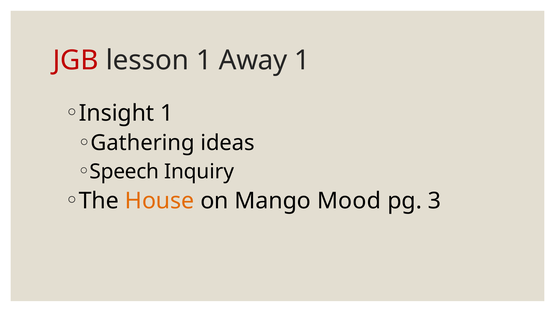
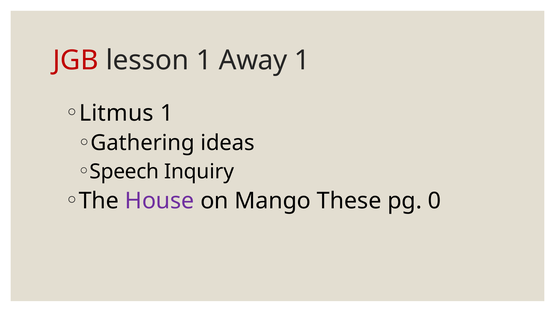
Insight: Insight -> Litmus
House colour: orange -> purple
Mood: Mood -> These
3: 3 -> 0
